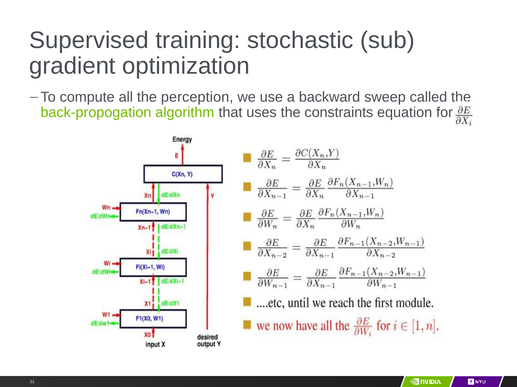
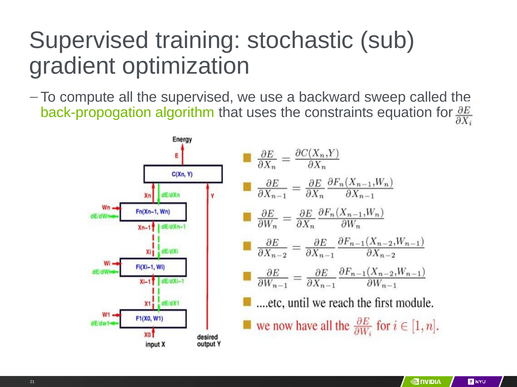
the perception: perception -> supervised
